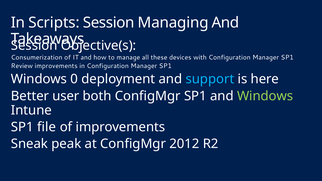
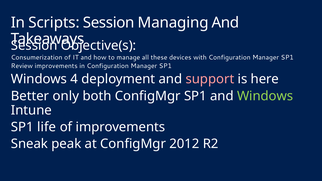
0: 0 -> 4
support colour: light blue -> pink
user: user -> only
file: file -> life
